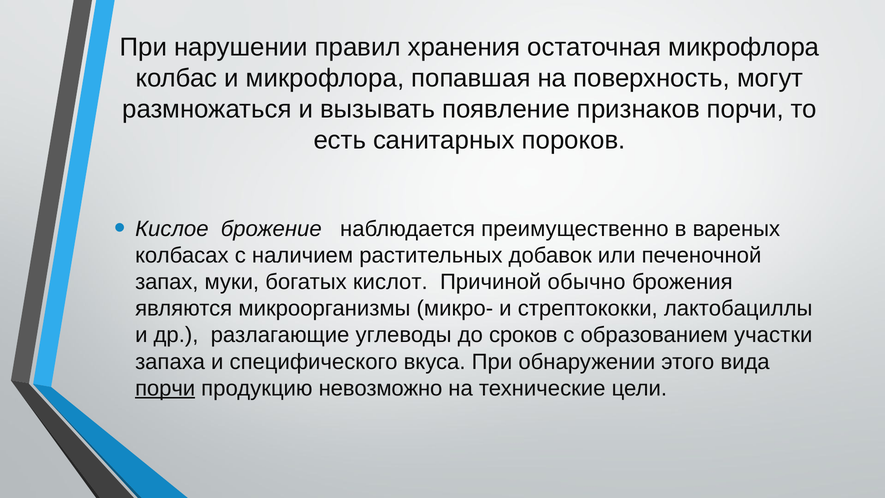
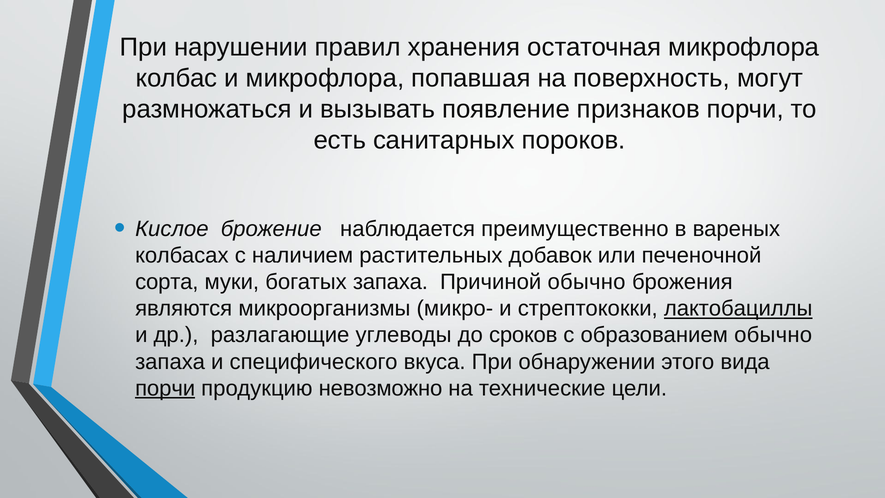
запах: запах -> сорта
богатых кислот: кислот -> запаха
лактобациллы underline: none -> present
образованием участки: участки -> обычно
